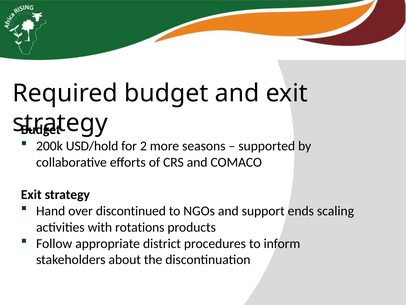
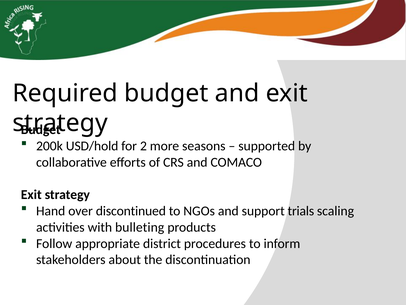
ends: ends -> trials
rotations: rotations -> bulleting
